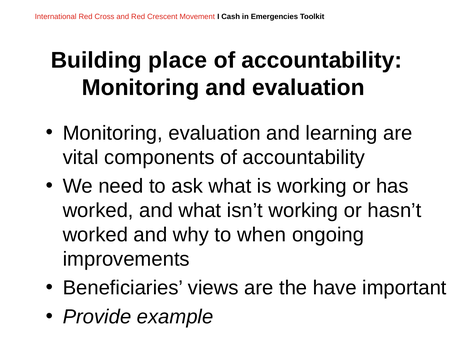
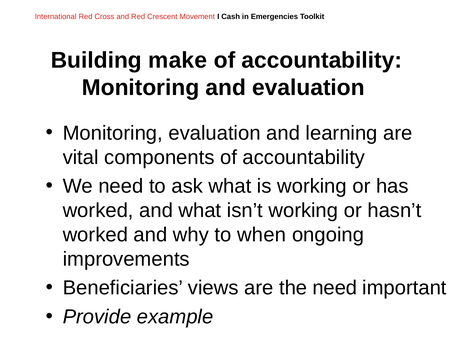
place: place -> make
the have: have -> need
